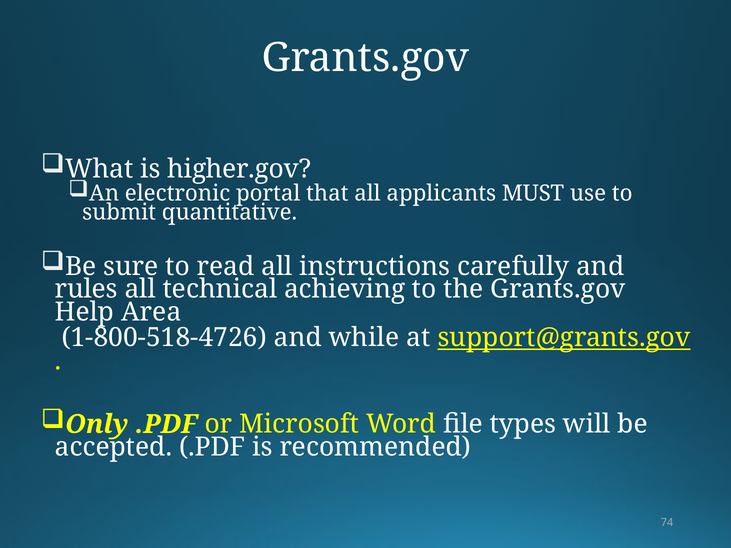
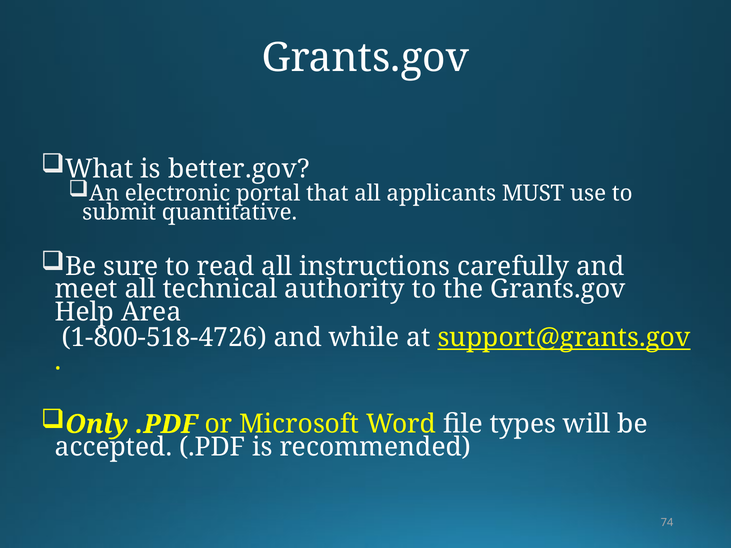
higher.gov: higher.gov -> better.gov
rules: rules -> meet
achieving: achieving -> authority
